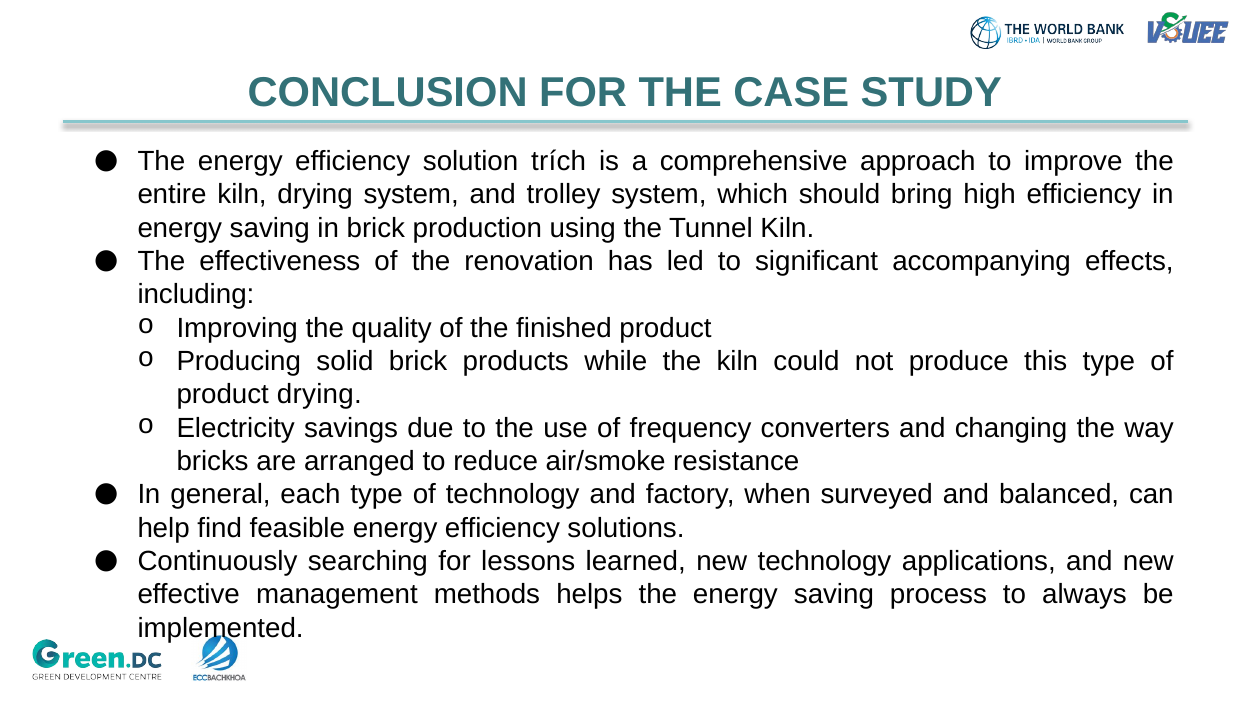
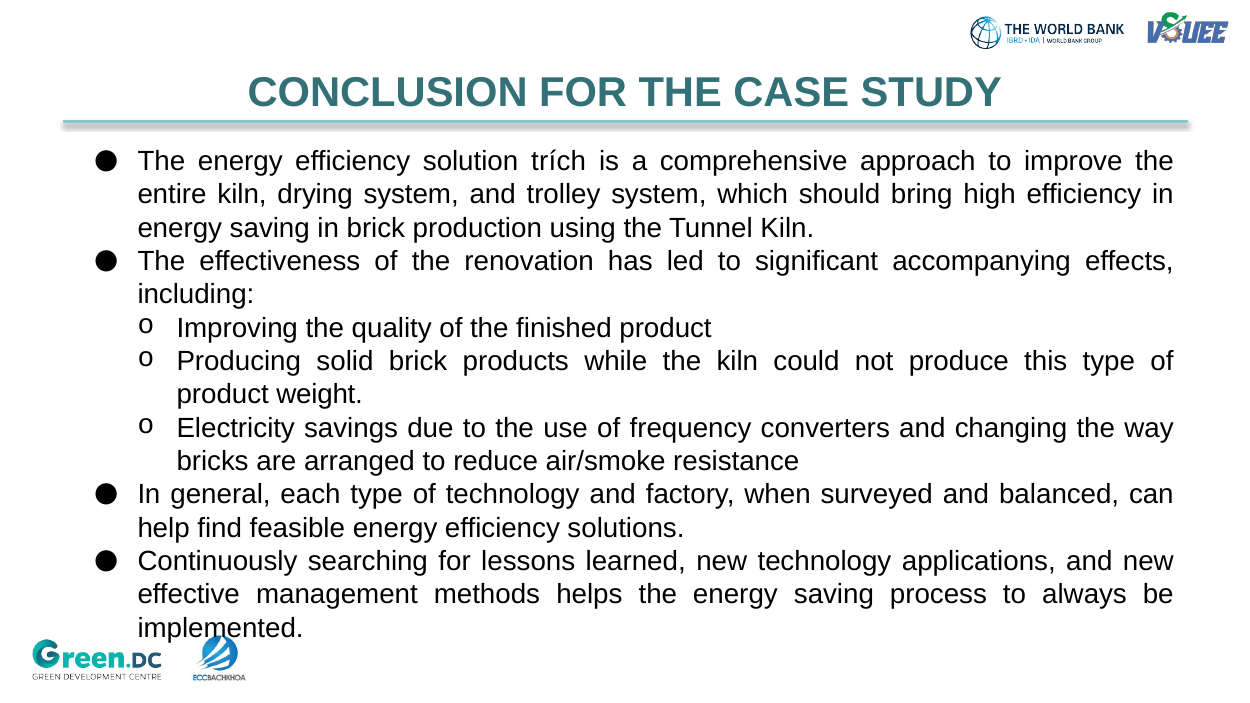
product drying: drying -> weight
